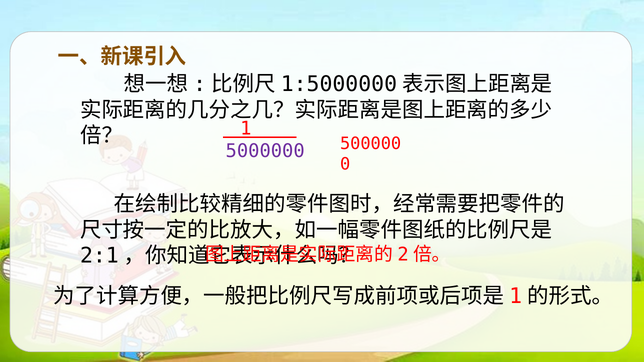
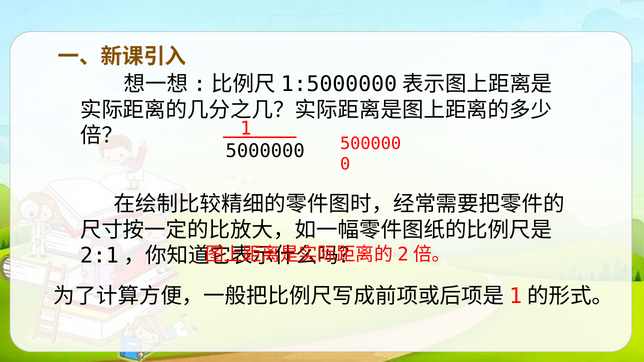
5000000 colour: purple -> black
